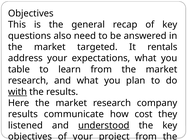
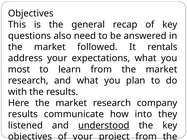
targeted: targeted -> followed
table: table -> most
with underline: present -> none
cost: cost -> into
